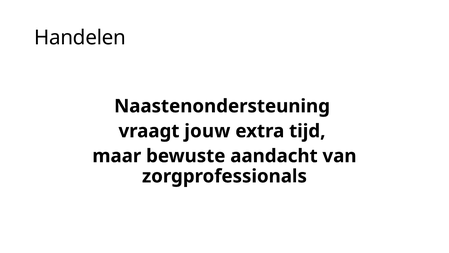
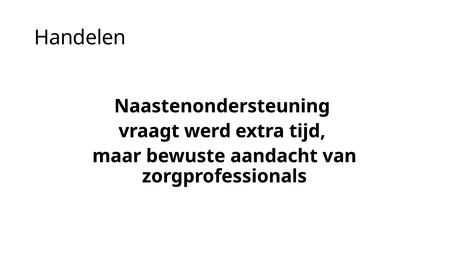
jouw: jouw -> werd
